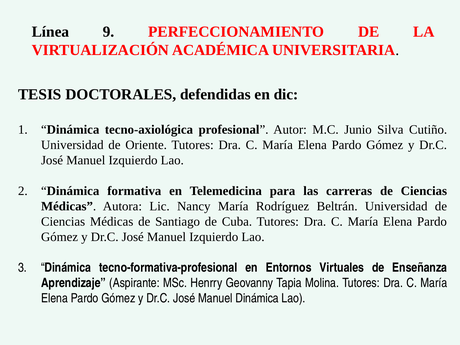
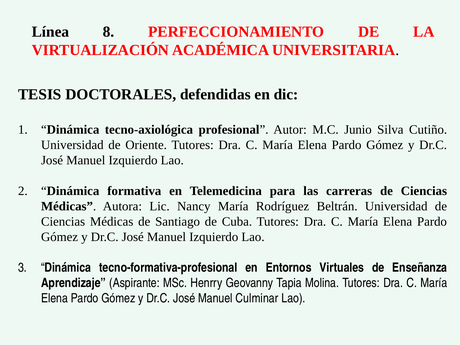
9: 9 -> 8
Manuel Dinámica: Dinámica -> Culminar
